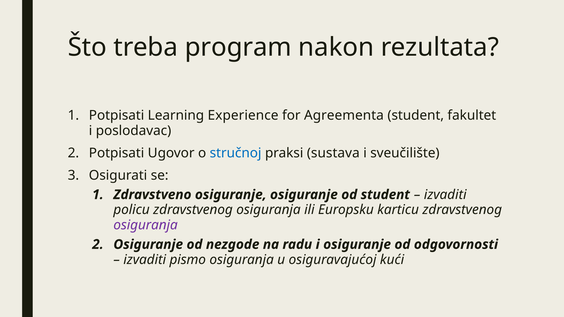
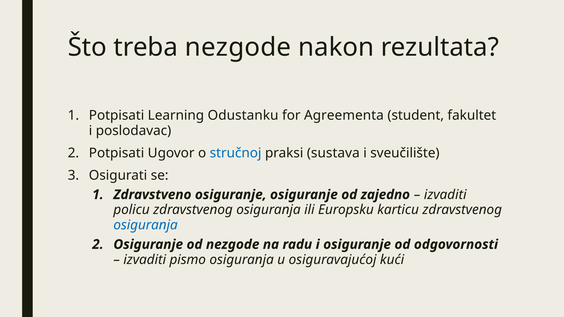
treba program: program -> nezgode
Experience: Experience -> Odustanku
od student: student -> zajedno
osiguranja at (146, 225) colour: purple -> blue
